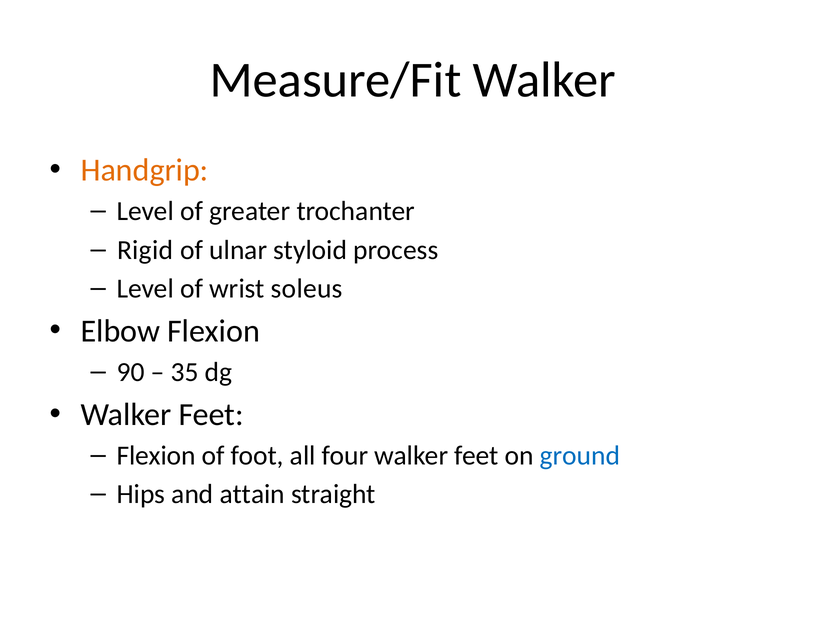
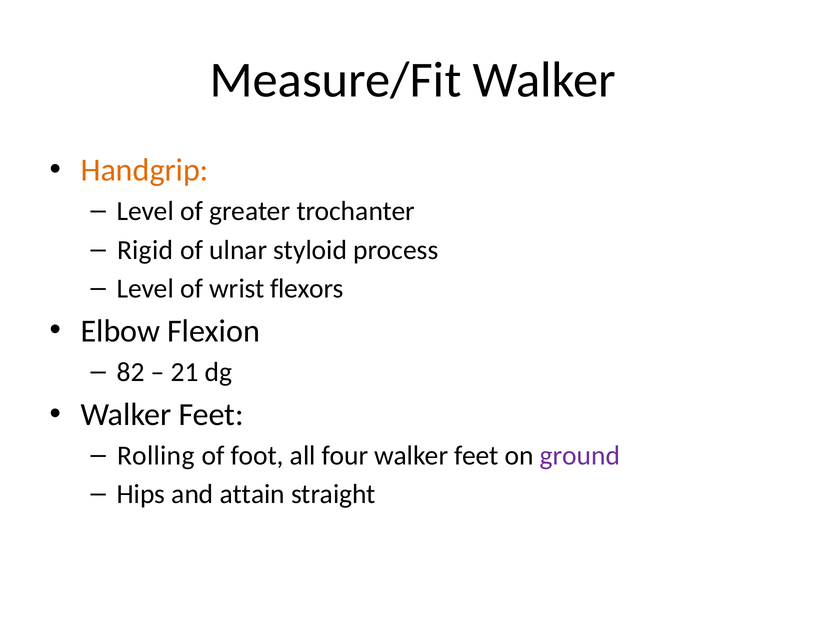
soleus: soleus -> flexors
90: 90 -> 82
35: 35 -> 21
Flexion at (156, 455): Flexion -> Rolling
ground colour: blue -> purple
